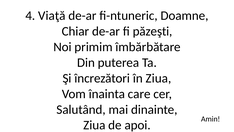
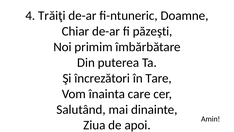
Viaţă: Viaţă -> Trăiţi
în Ziua: Ziua -> Tare
